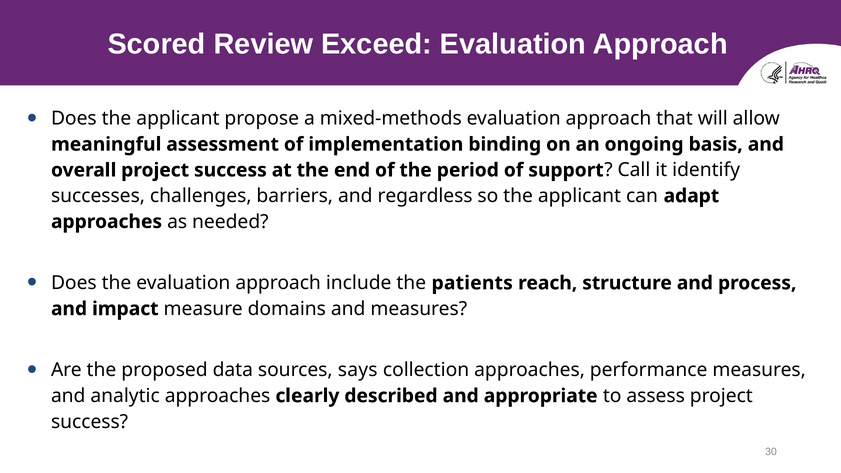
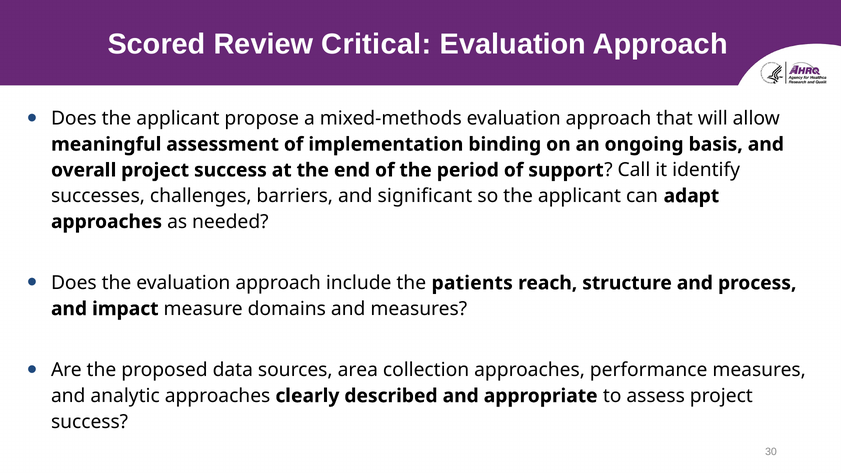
Exceed: Exceed -> Critical
regardless: regardless -> significant
says: says -> area
